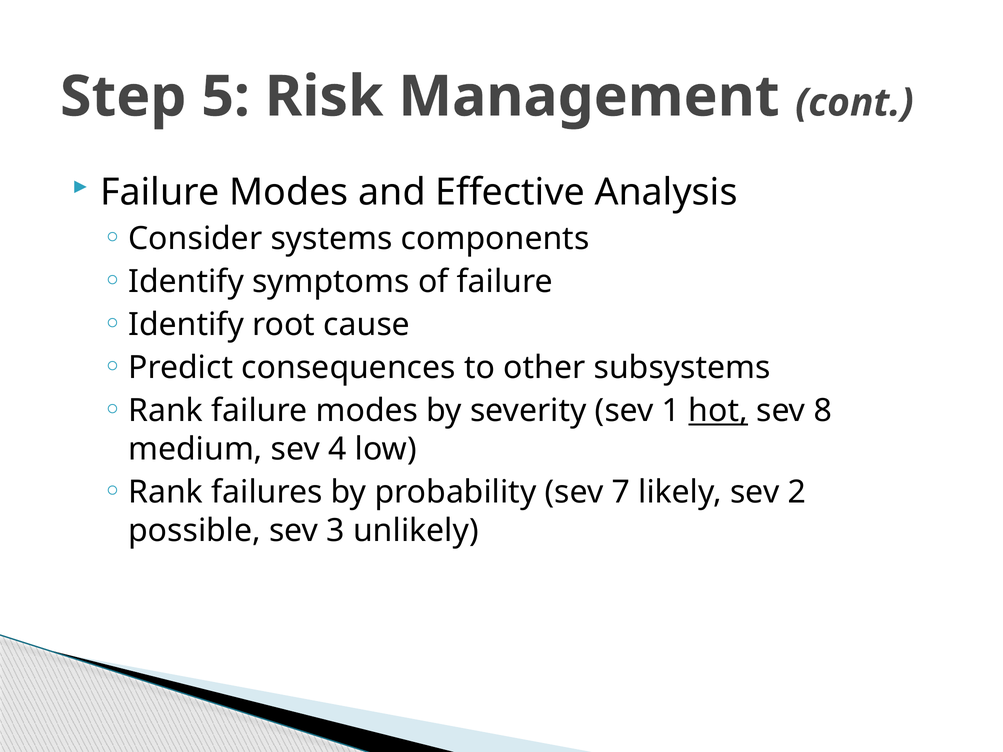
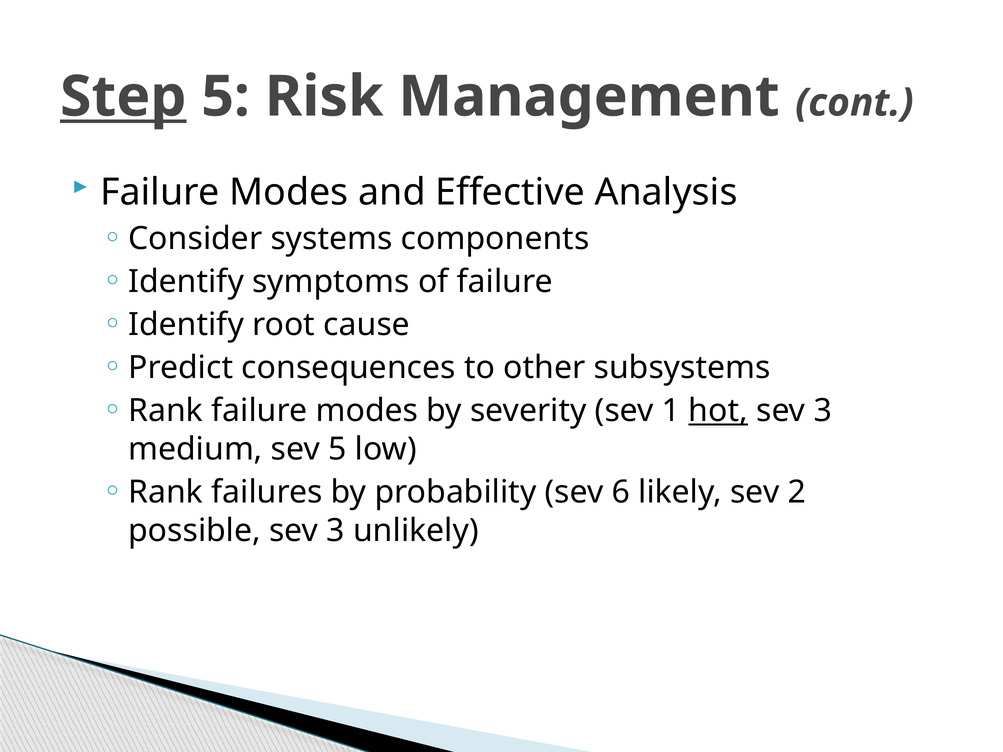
Step underline: none -> present
8 at (823, 411): 8 -> 3
sev 4: 4 -> 5
7: 7 -> 6
